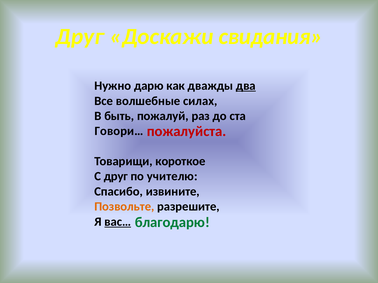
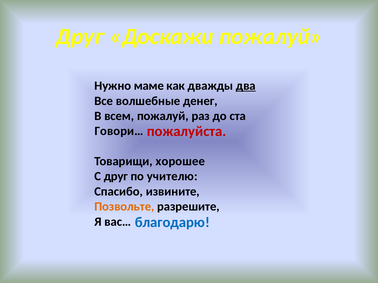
Доскажи свидания: свидания -> пожалуй
дарю: дарю -> маме
силах: силах -> денег
быть: быть -> всем
короткое: короткое -> хорошее
благодарю colour: green -> blue
вас… underline: present -> none
